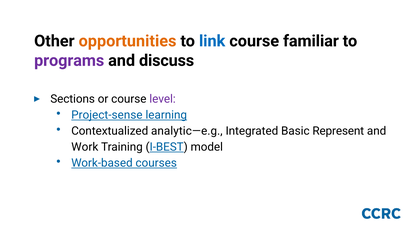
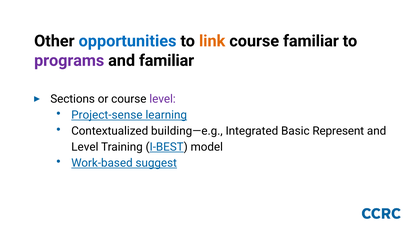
opportunities colour: orange -> blue
link colour: blue -> orange
and discuss: discuss -> familiar
analytic—e.g: analytic—e.g -> building—e.g
Work at (85, 147): Work -> Level
courses: courses -> suggest
